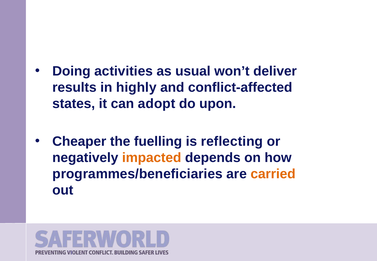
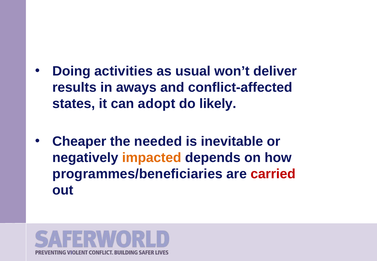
highly: highly -> aways
upon: upon -> likely
fuelling: fuelling -> needed
reflecting: reflecting -> inevitable
carried colour: orange -> red
